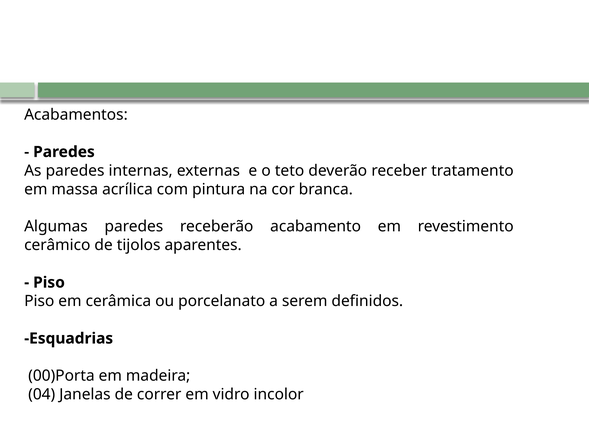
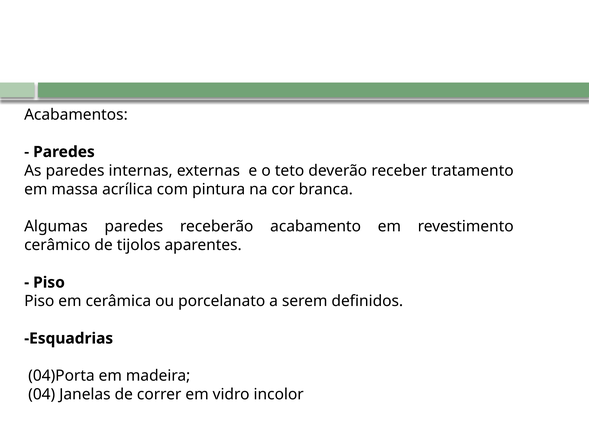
00)Porta: 00)Porta -> 04)Porta
